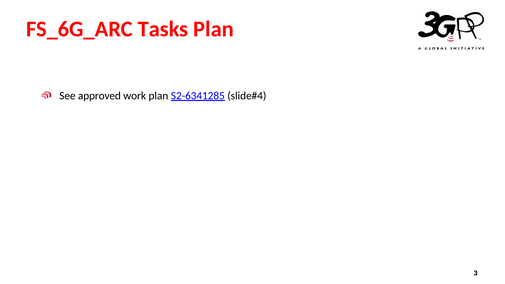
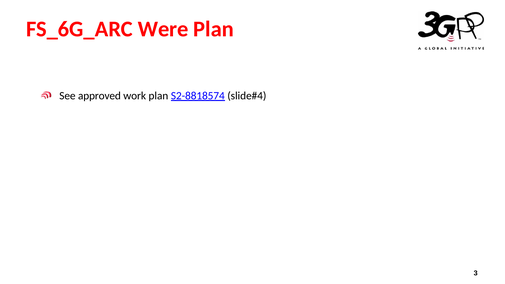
Tasks: Tasks -> Were
S2-6341285: S2-6341285 -> S2-8818574
